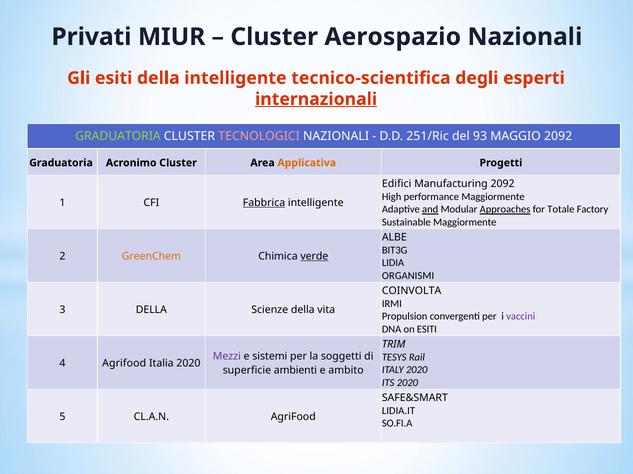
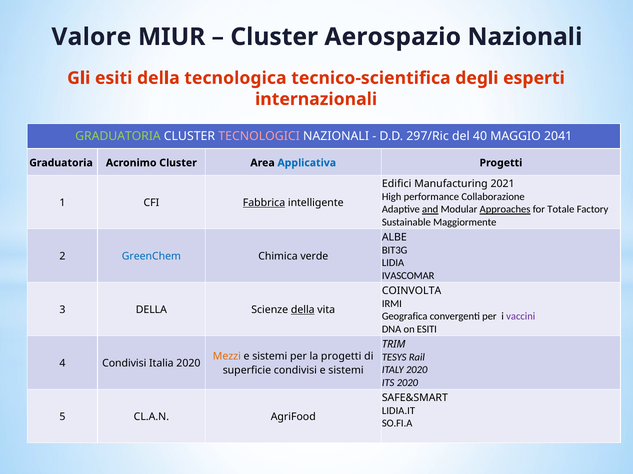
Privati: Privati -> Valore
della intelligente: intelligente -> tecnologica
internazionali underline: present -> none
251/Ric: 251/Ric -> 297/Ric
93: 93 -> 40
MAGGIO 2092: 2092 -> 2041
Applicativa colour: orange -> blue
Manufacturing 2092: 2092 -> 2021
performance Maggiormente: Maggiormente -> Collaborazione
GreenChem colour: orange -> blue
verde underline: present -> none
ORGANISMI: ORGANISMI -> IVASCOMAR
della at (303, 310) underline: none -> present
Propulsion: Propulsion -> Geografica
Mezzi colour: purple -> orange
la soggetti: soggetti -> progetti
4 Agrifood: Agrifood -> Condivisi
superficie ambienti: ambienti -> condivisi
ambito at (346, 371): ambito -> sistemi
